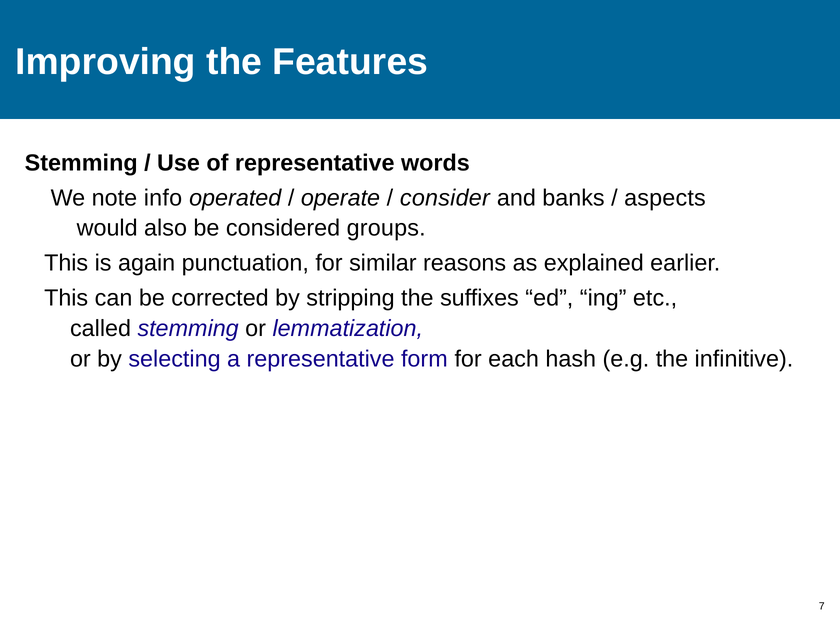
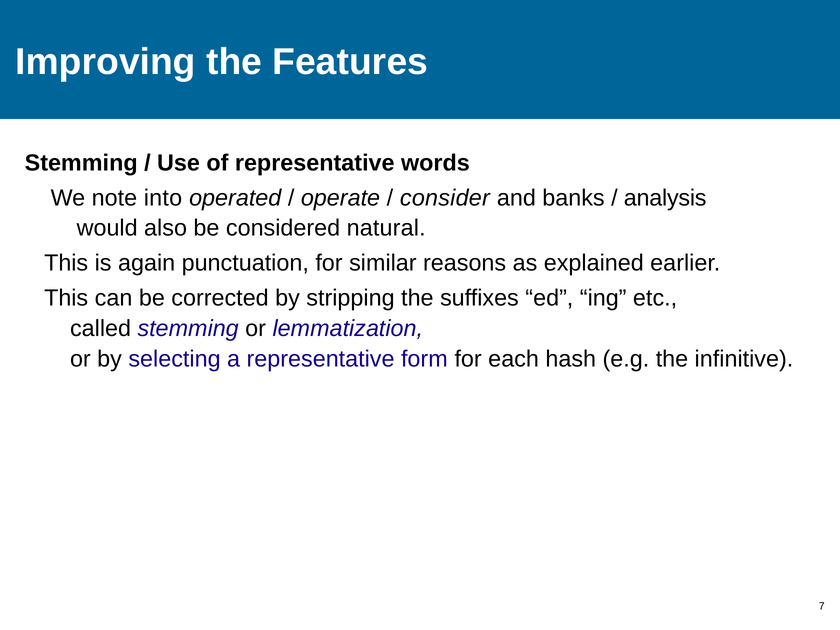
info: info -> into
aspects: aspects -> analysis
groups: groups -> natural
